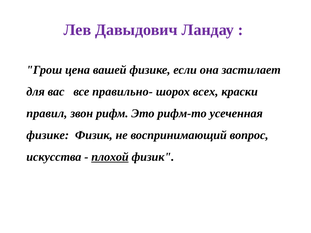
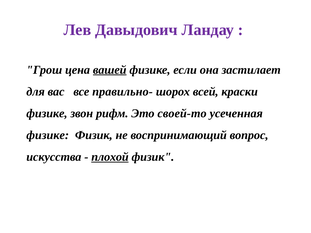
вашей underline: none -> present
всех: всех -> всей
правил at (47, 113): правил -> физике
рифм-то: рифм-то -> своей-то
